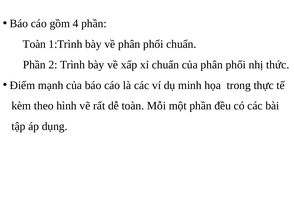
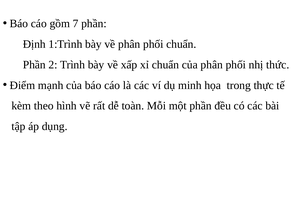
4: 4 -> 7
Toàn at (34, 44): Toàn -> Định
